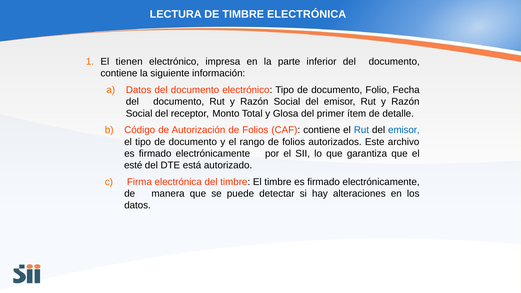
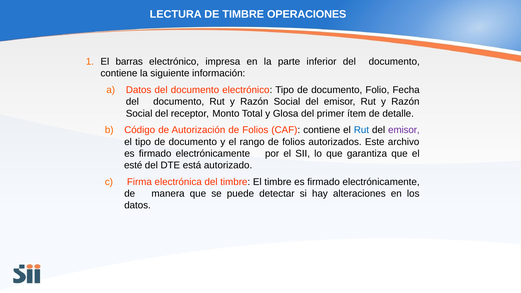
TIMBRE ELECTRÓNICA: ELECTRÓNICA -> OPERACIONES
tienen: tienen -> barras
emisor at (404, 130) colour: blue -> purple
